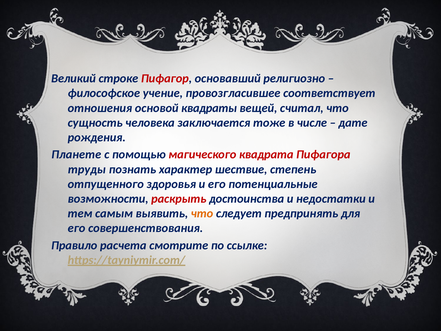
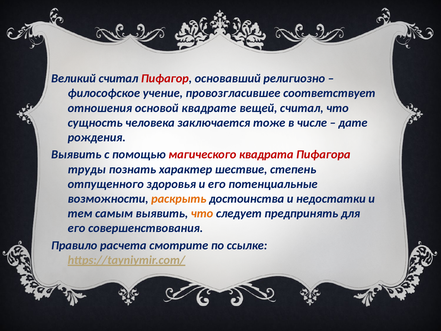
Великий строке: строке -> считал
квадраты: квадраты -> квадрате
Планете at (76, 154): Планете -> Выявить
раскрыть colour: red -> orange
